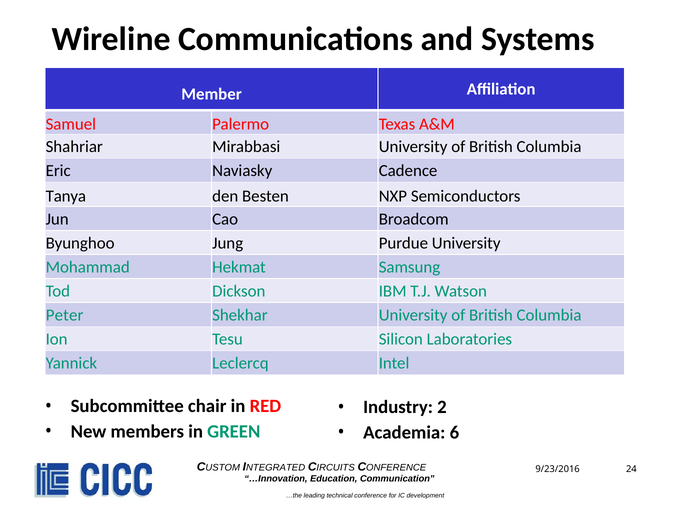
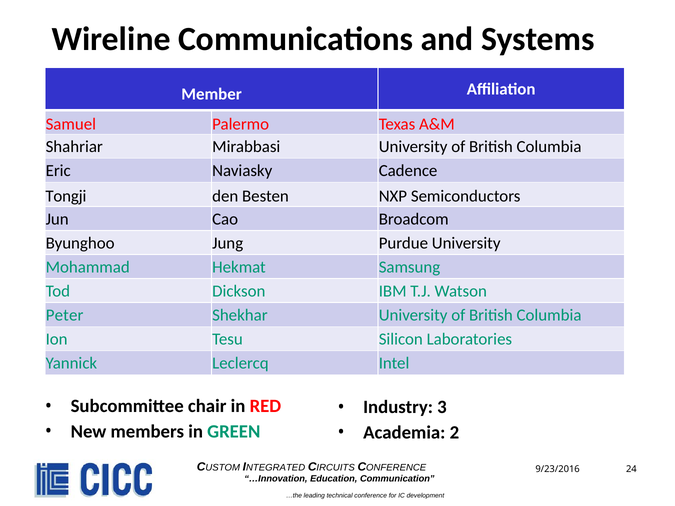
Tanya: Tanya -> Tongji
2: 2 -> 3
6: 6 -> 2
